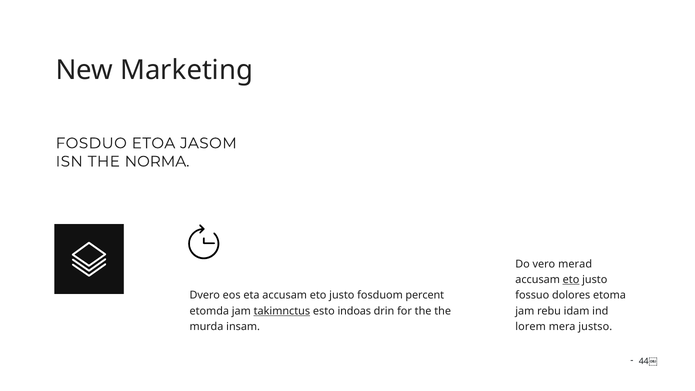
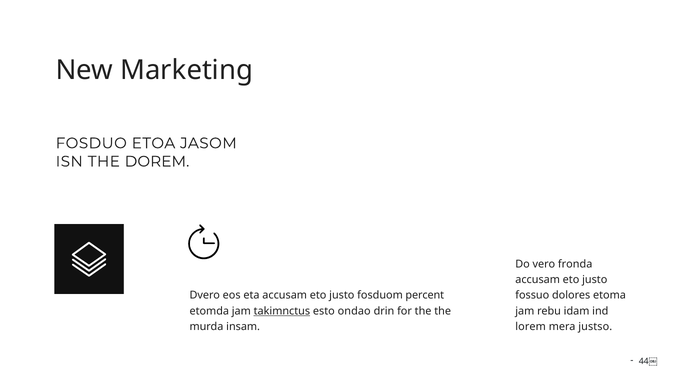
NORMA: NORMA -> DOREM
merad: merad -> fronda
eto at (571, 280) underline: present -> none
indoas: indoas -> ondao
